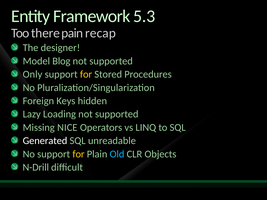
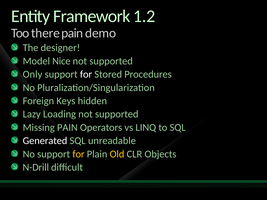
5.3: 5.3 -> 1.2
recap: recap -> demo
Blog: Blog -> Nice
for at (86, 74) colour: yellow -> white
Missing NICE: NICE -> PAIN
Old colour: light blue -> yellow
